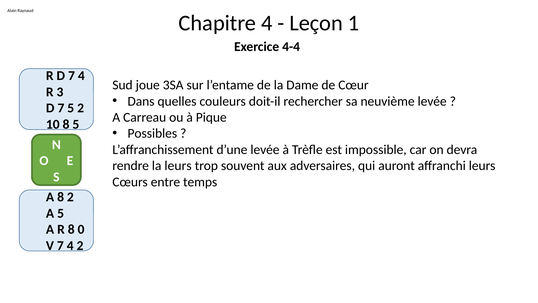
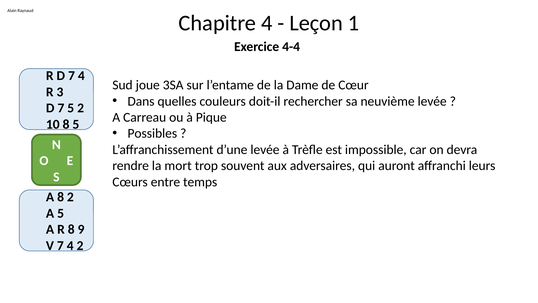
la leurs: leurs -> mort
0: 0 -> 9
